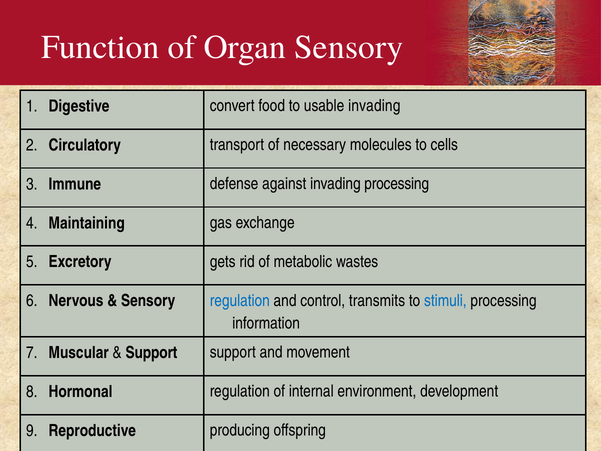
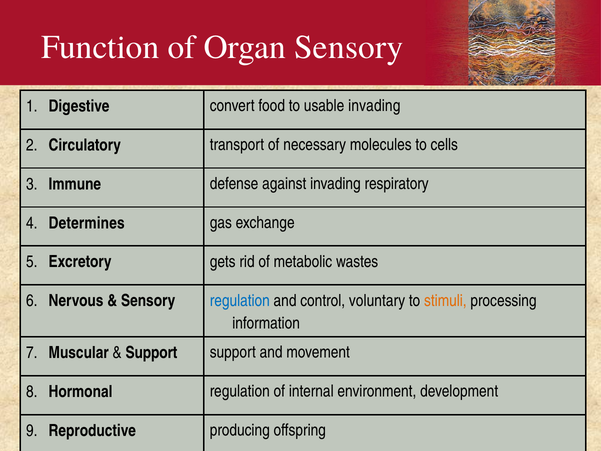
invading processing: processing -> respiratory
Maintaining: Maintaining -> Determines
transmits: transmits -> voluntary
stimuli colour: blue -> orange
